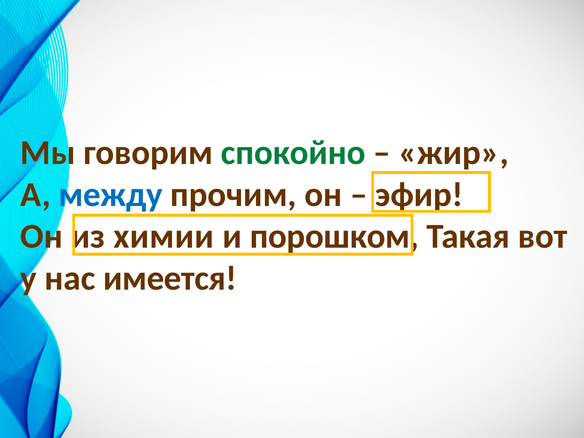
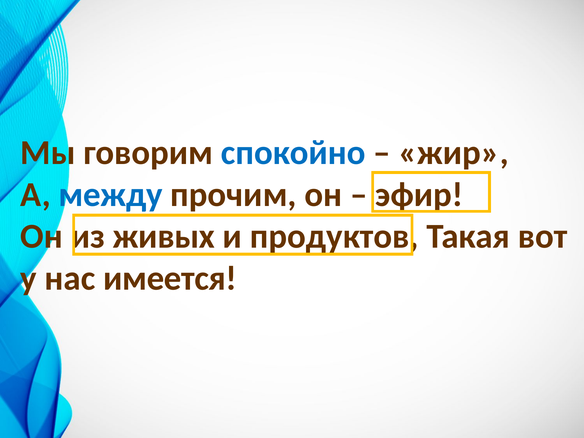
спокойно colour: green -> blue
химии: химии -> живых
порошком: порошком -> продуктов
